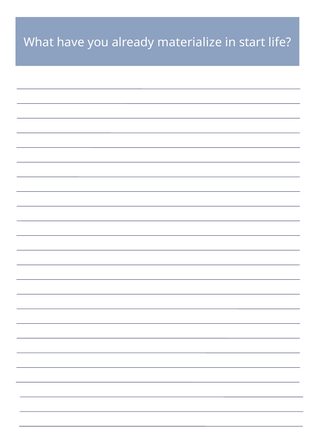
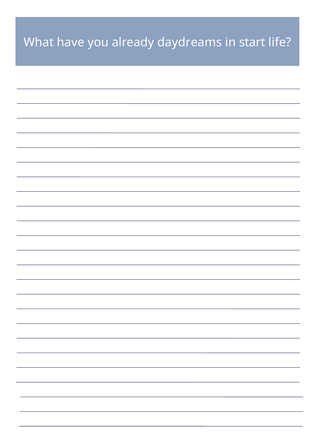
materialize: materialize -> daydreams
